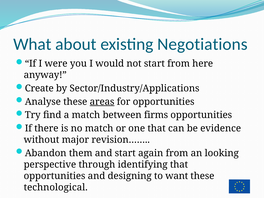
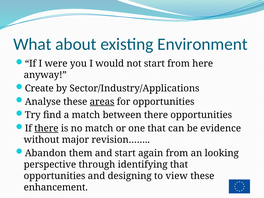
Negotiations: Negotiations -> Environment
between firms: firms -> there
there at (46, 128) underline: none -> present
want: want -> view
technological: technological -> enhancement
